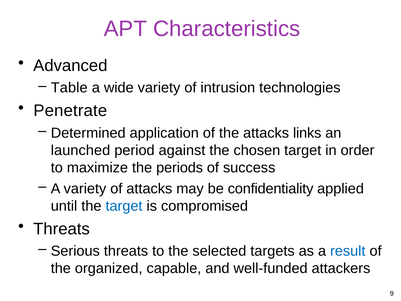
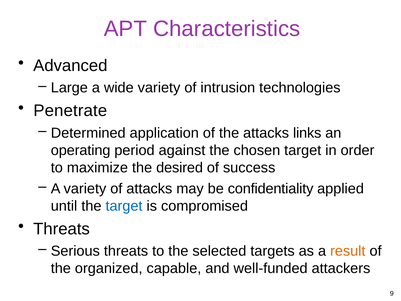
Table: Table -> Large
launched: launched -> operating
periods: periods -> desired
result colour: blue -> orange
